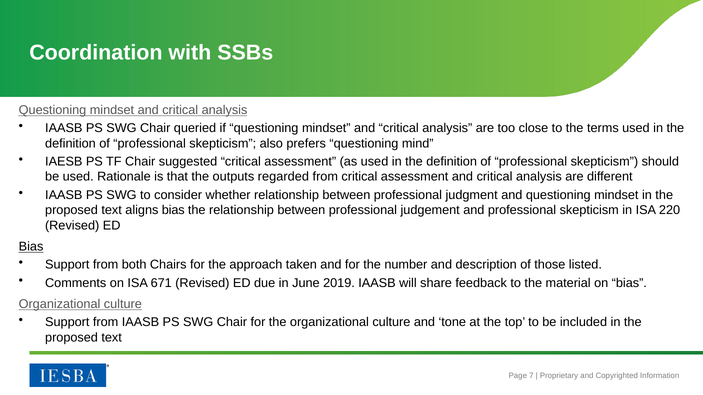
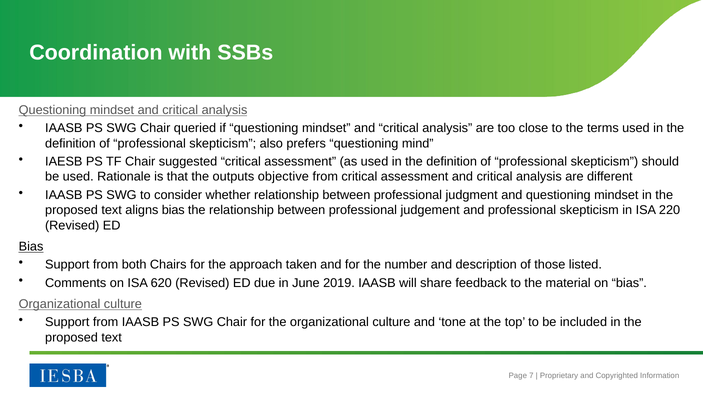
regarded: regarded -> objective
671: 671 -> 620
